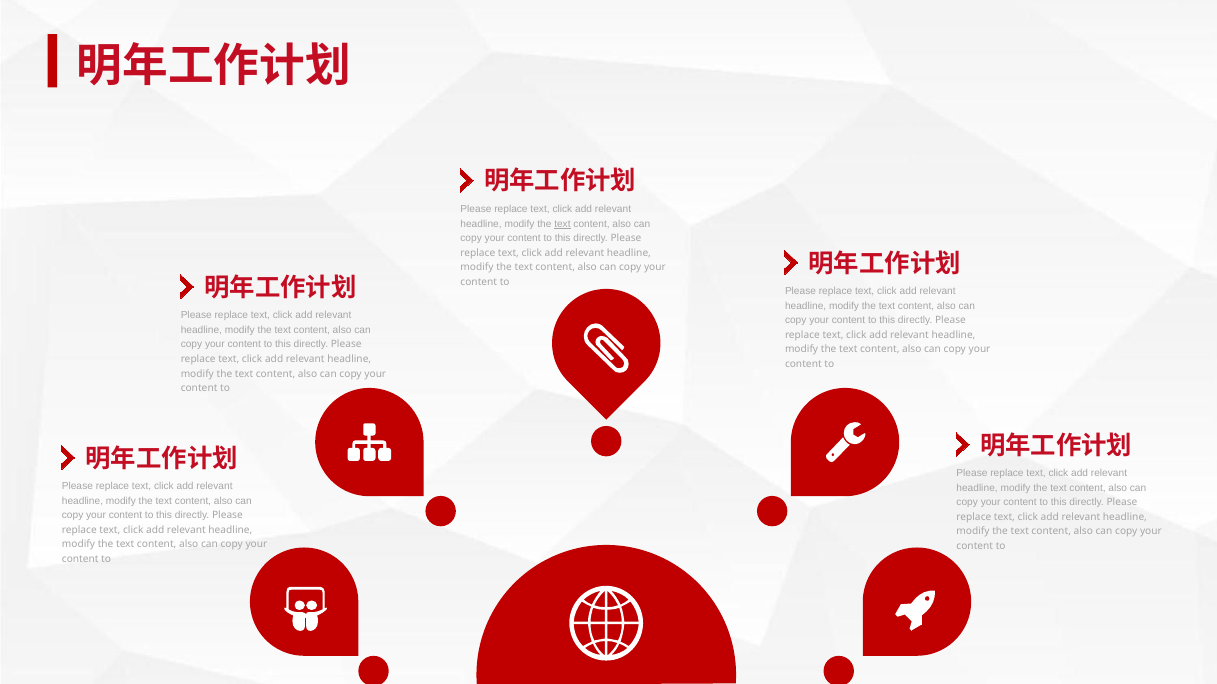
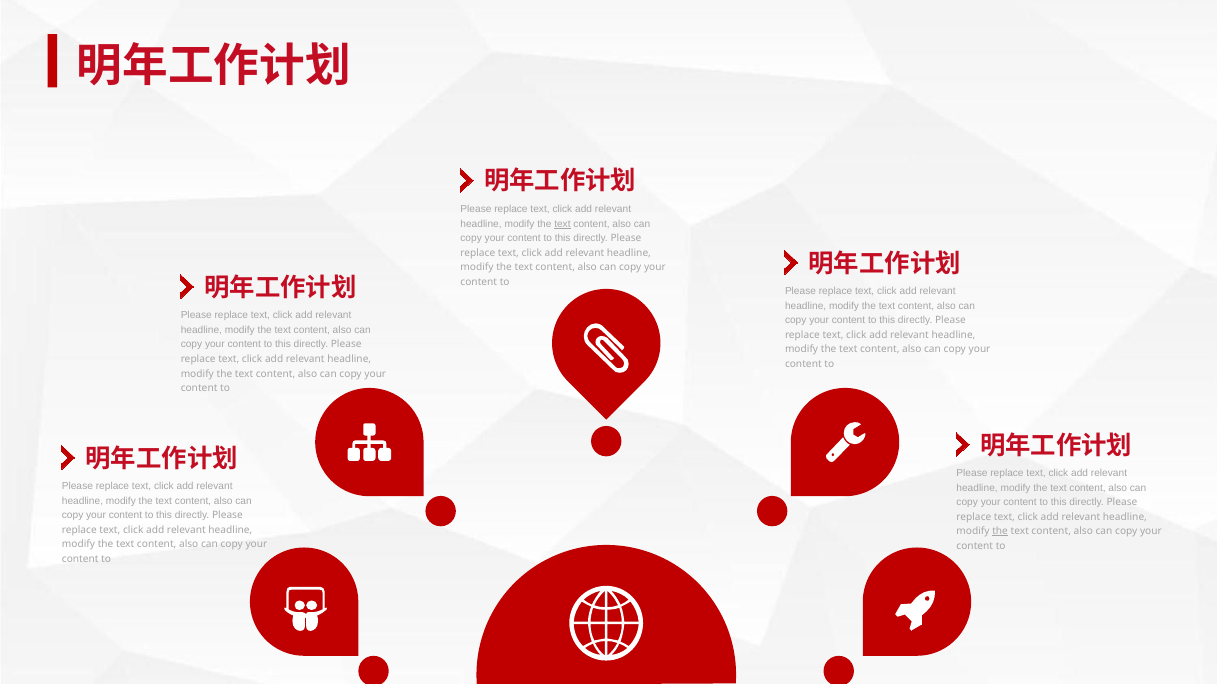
the at (1000, 532) underline: none -> present
